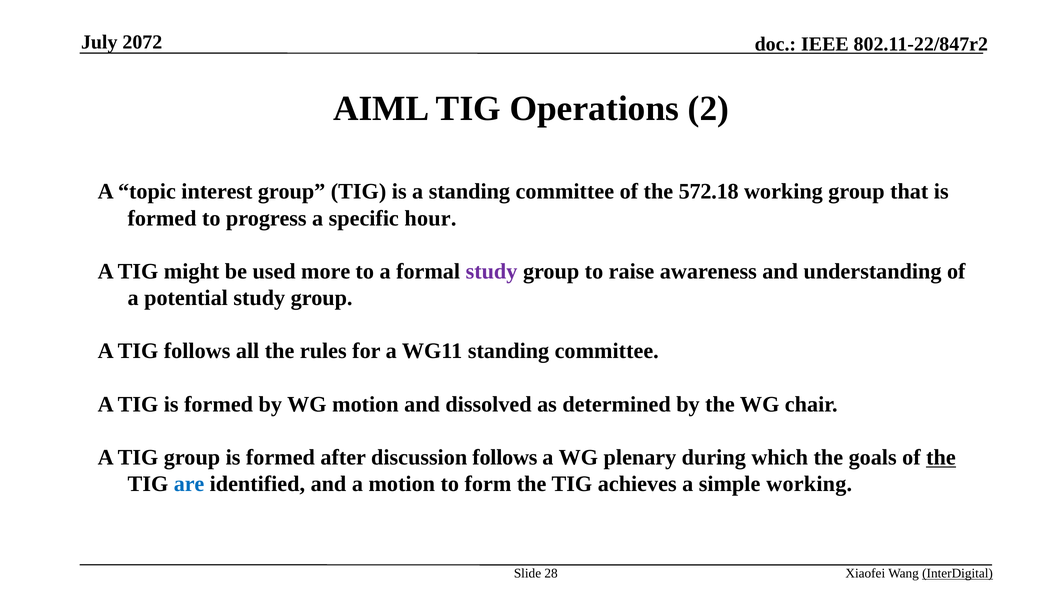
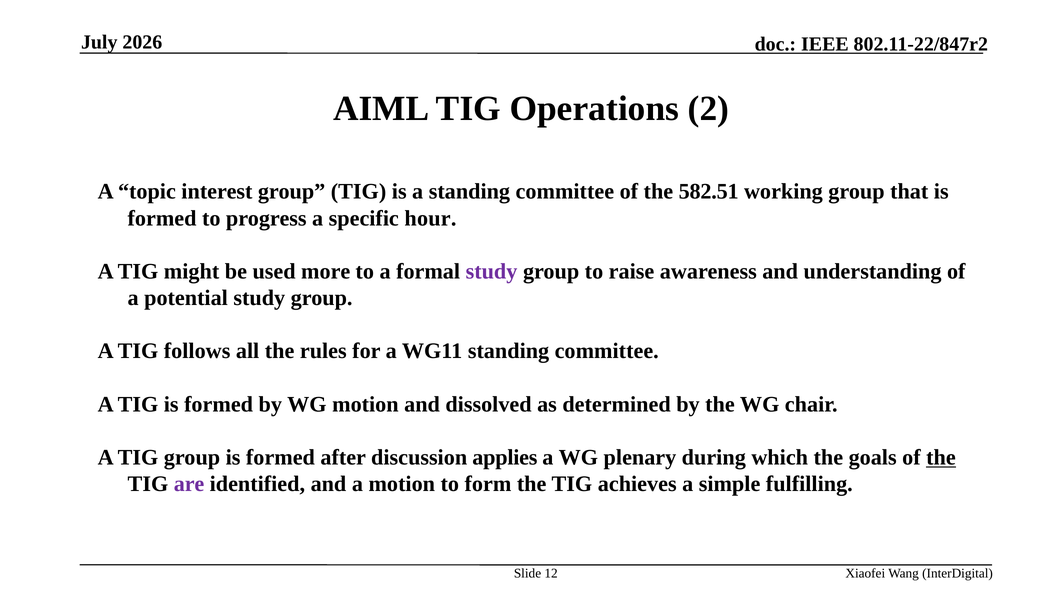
2072: 2072 -> 2026
572.18: 572.18 -> 582.51
discussion follows: follows -> applies
are colour: blue -> purple
simple working: working -> fulfilling
28: 28 -> 12
InterDigital underline: present -> none
